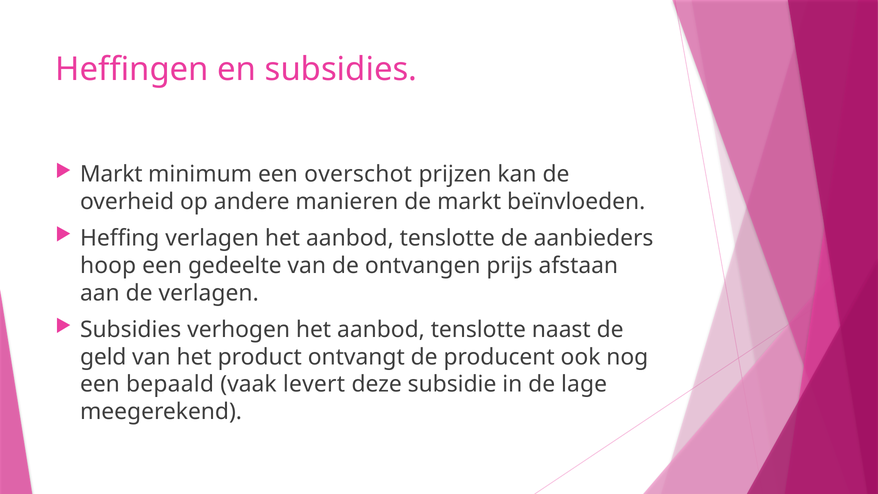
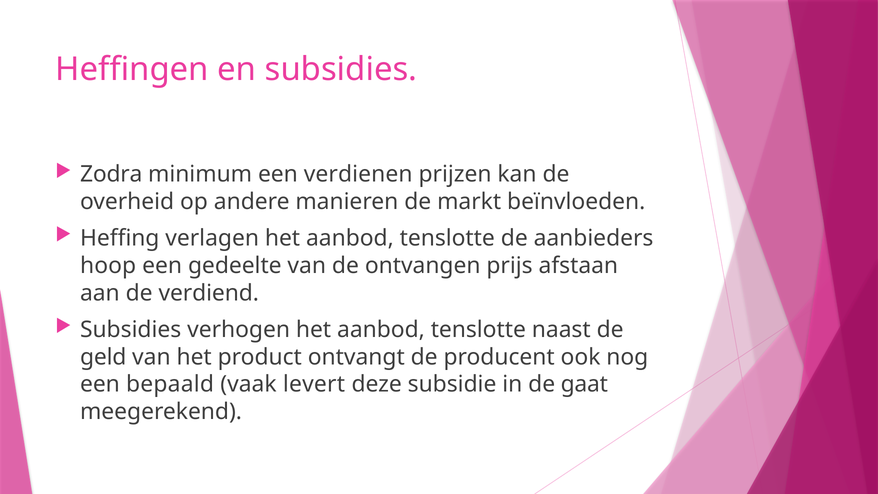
Markt at (111, 174): Markt -> Zodra
overschot: overschot -> verdienen
de verlagen: verlagen -> verdiend
lage: lage -> gaat
